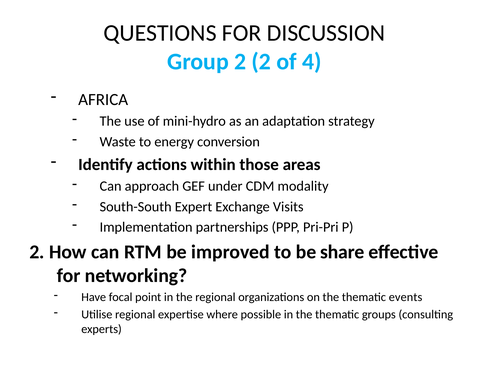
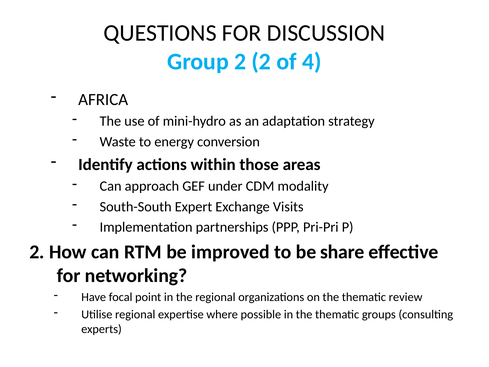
events: events -> review
